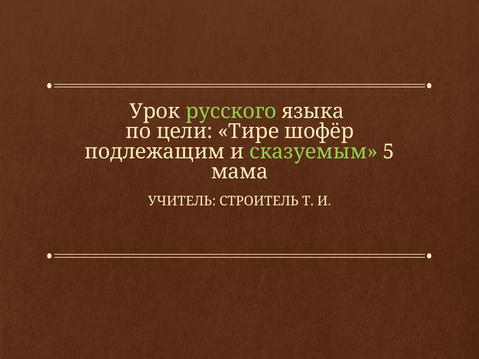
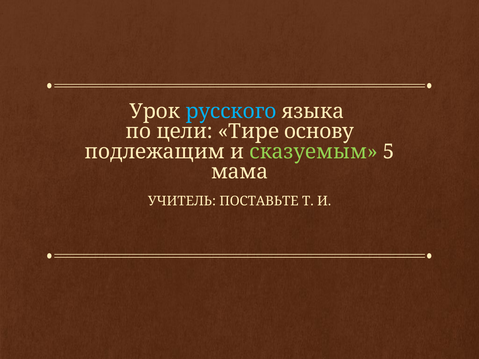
русского colour: light green -> light blue
шофёр: шофёр -> основу
СТРОИТЕЛЬ: СТРОИТЕЛЬ -> ПОСТАВЬТЕ
